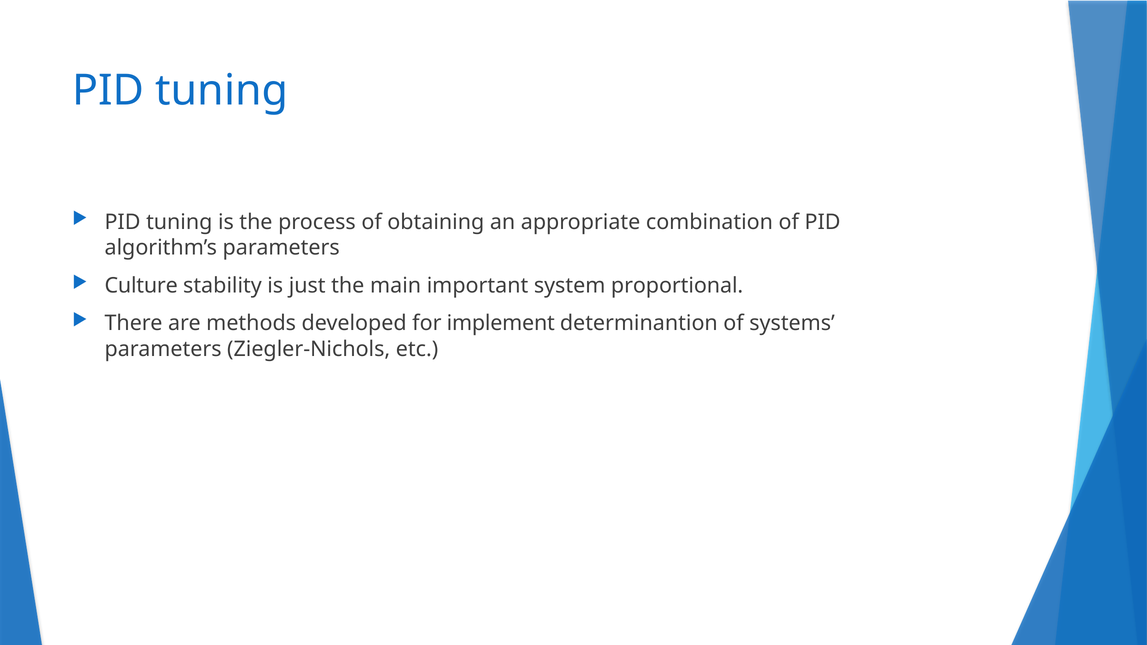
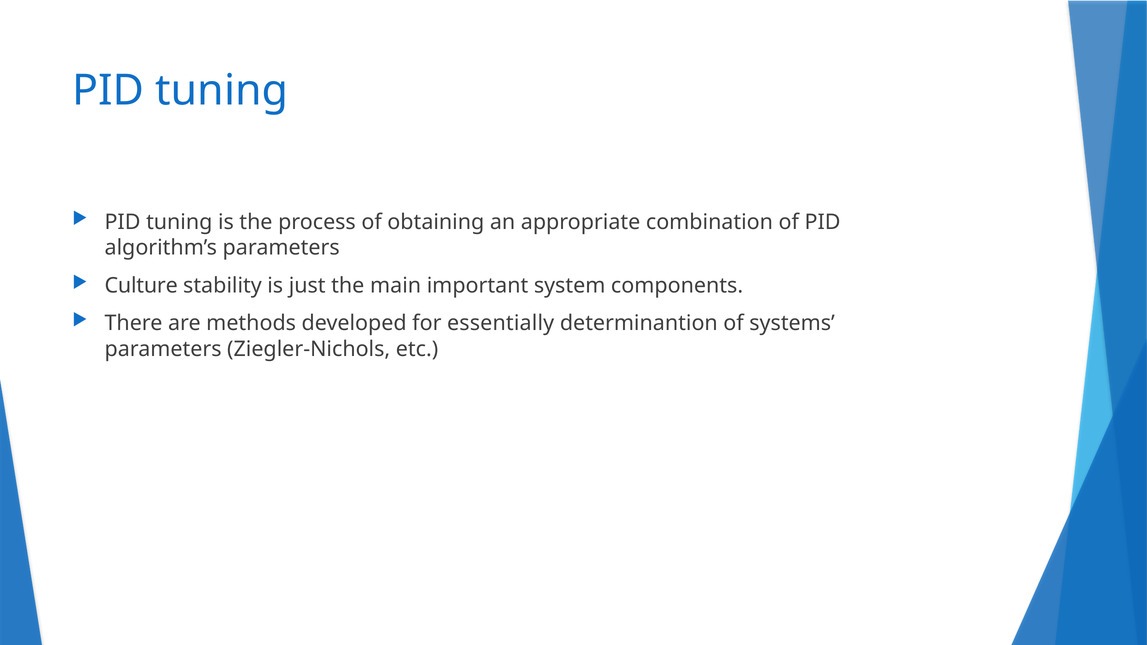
proportional: proportional -> components
implement: implement -> essentially
